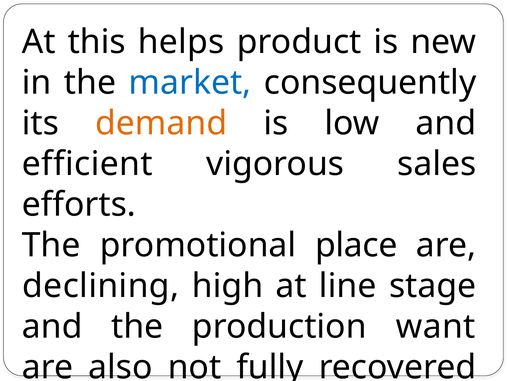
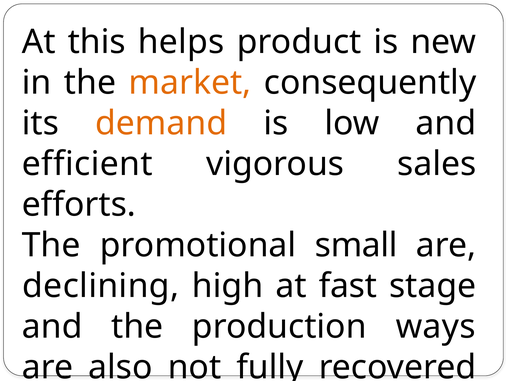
market colour: blue -> orange
place: place -> small
line: line -> fast
want: want -> ways
